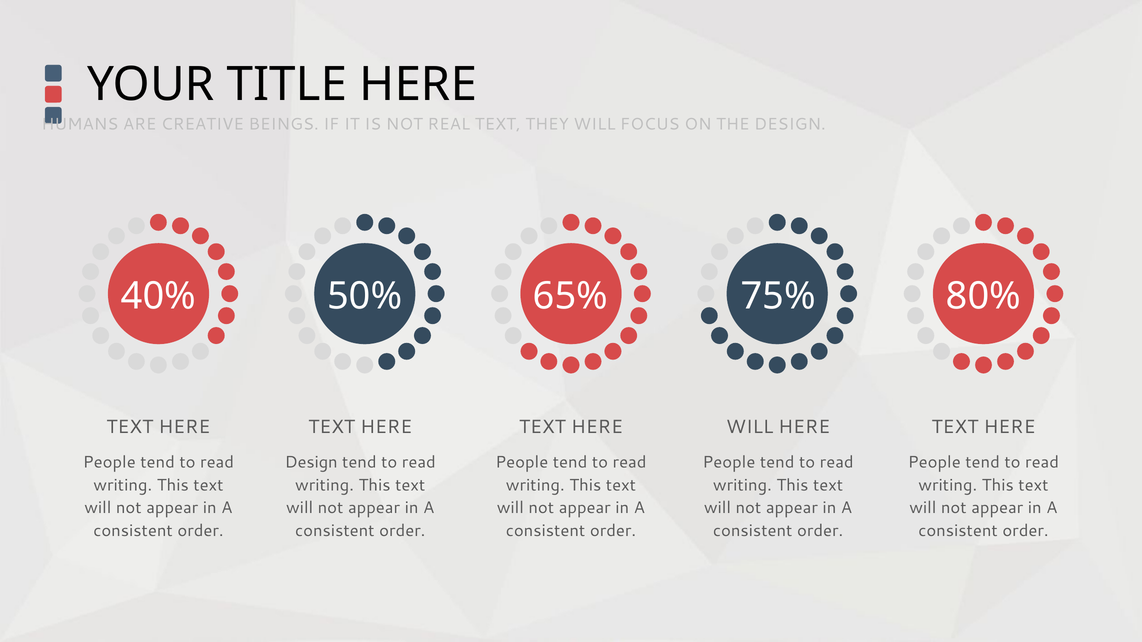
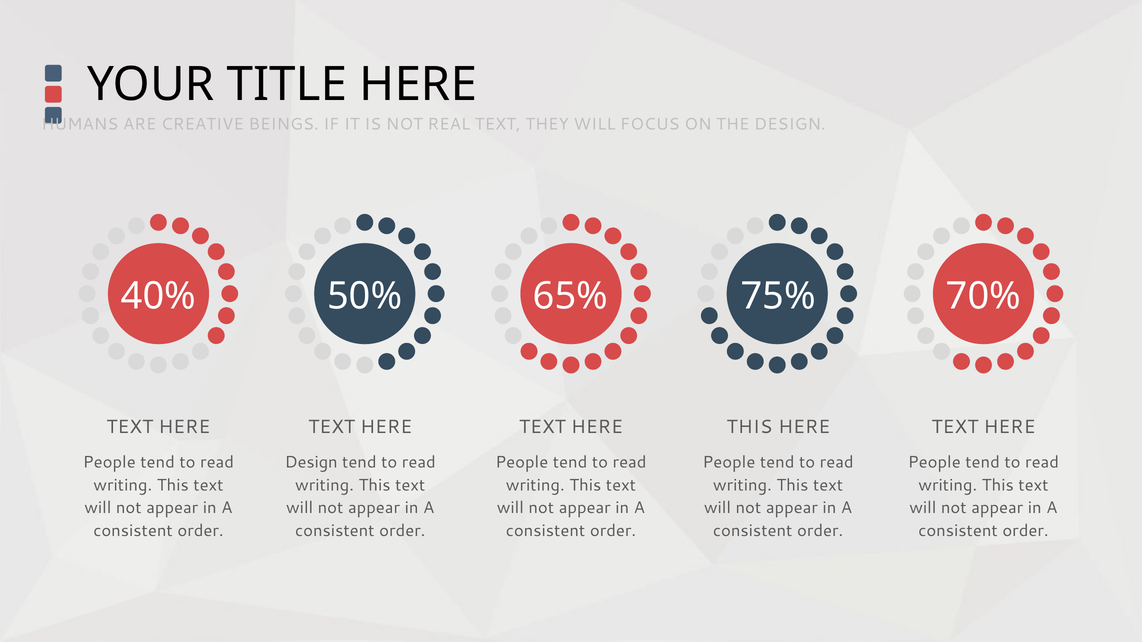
80%: 80% -> 70%
WILL at (750, 427): WILL -> THIS
